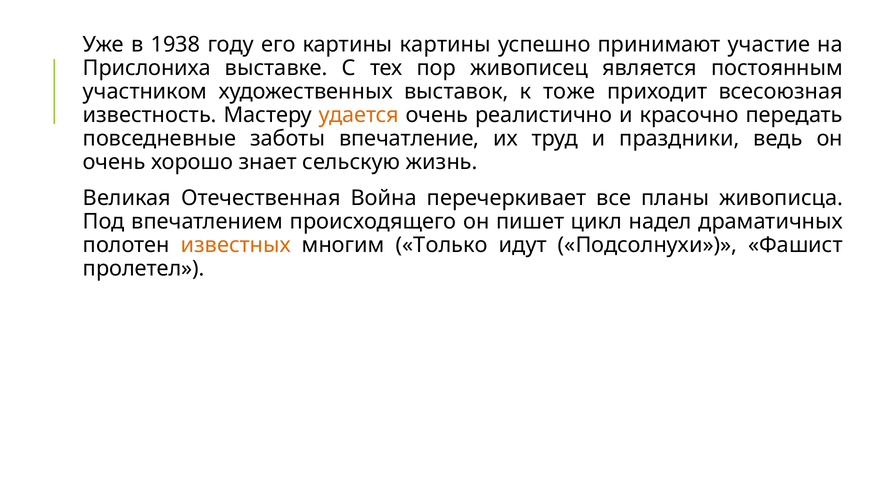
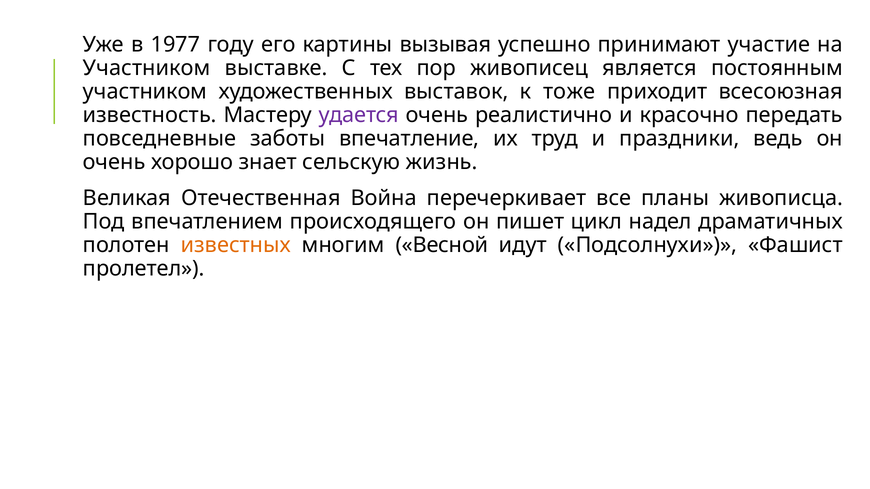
1938: 1938 -> 1977
картины картины: картины -> вызывая
Прислониха at (147, 68): Прислониха -> Участником
удается colour: orange -> purple
Только: Только -> Весной
